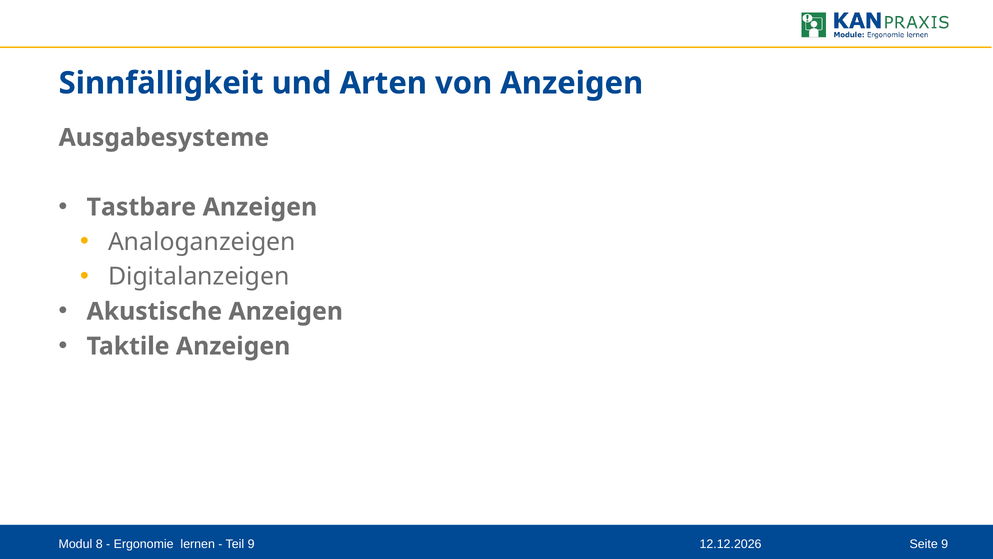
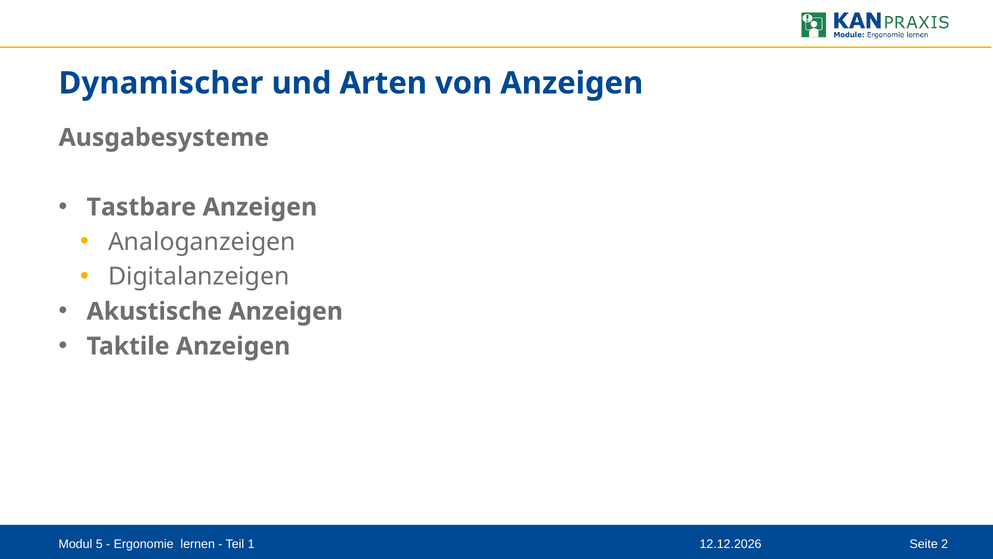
Sinnfälligkeit: Sinnfälligkeit -> Dynamischer
8: 8 -> 5
Teil 9: 9 -> 1
Seite 9: 9 -> 2
